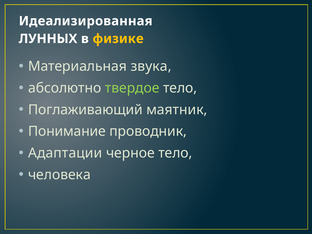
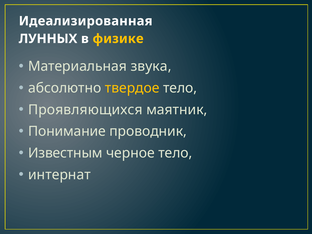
твердое colour: light green -> yellow
Поглаживающий: Поглаживающий -> Проявляющихся
Адаптации: Адаптации -> Известным
человека: человека -> интернат
